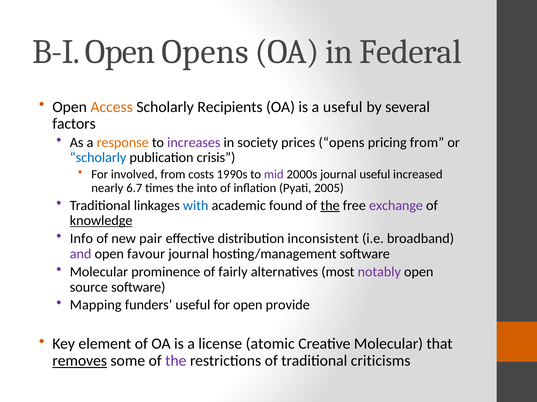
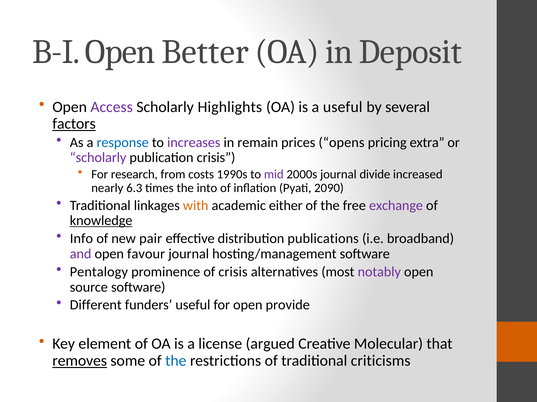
Open Opens: Opens -> Better
Federal: Federal -> Deposit
Access colour: orange -> purple
Recipients: Recipients -> Highlights
factors underline: none -> present
response colour: orange -> blue
society: society -> remain
pricing from: from -> extra
scholarly at (98, 158) colour: blue -> purple
involved: involved -> research
journal useful: useful -> divide
6.7: 6.7 -> 6.3
2005: 2005 -> 2090
with colour: blue -> orange
found: found -> either
the at (330, 206) underline: present -> none
inconsistent: inconsistent -> publications
Molecular at (99, 272): Molecular -> Pentalogy
of fairly: fairly -> crisis
Mapping: Mapping -> Different
atomic: atomic -> argued
the at (176, 361) colour: purple -> blue
